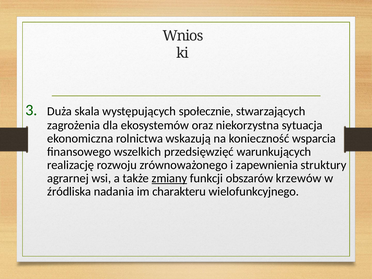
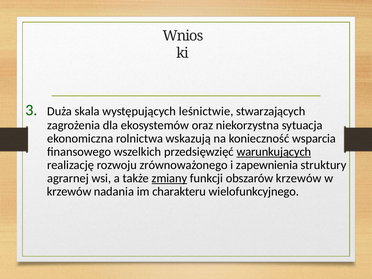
społecznie: społecznie -> leśnictwie
warunkujących underline: none -> present
źródliska at (69, 191): źródliska -> krzewów
